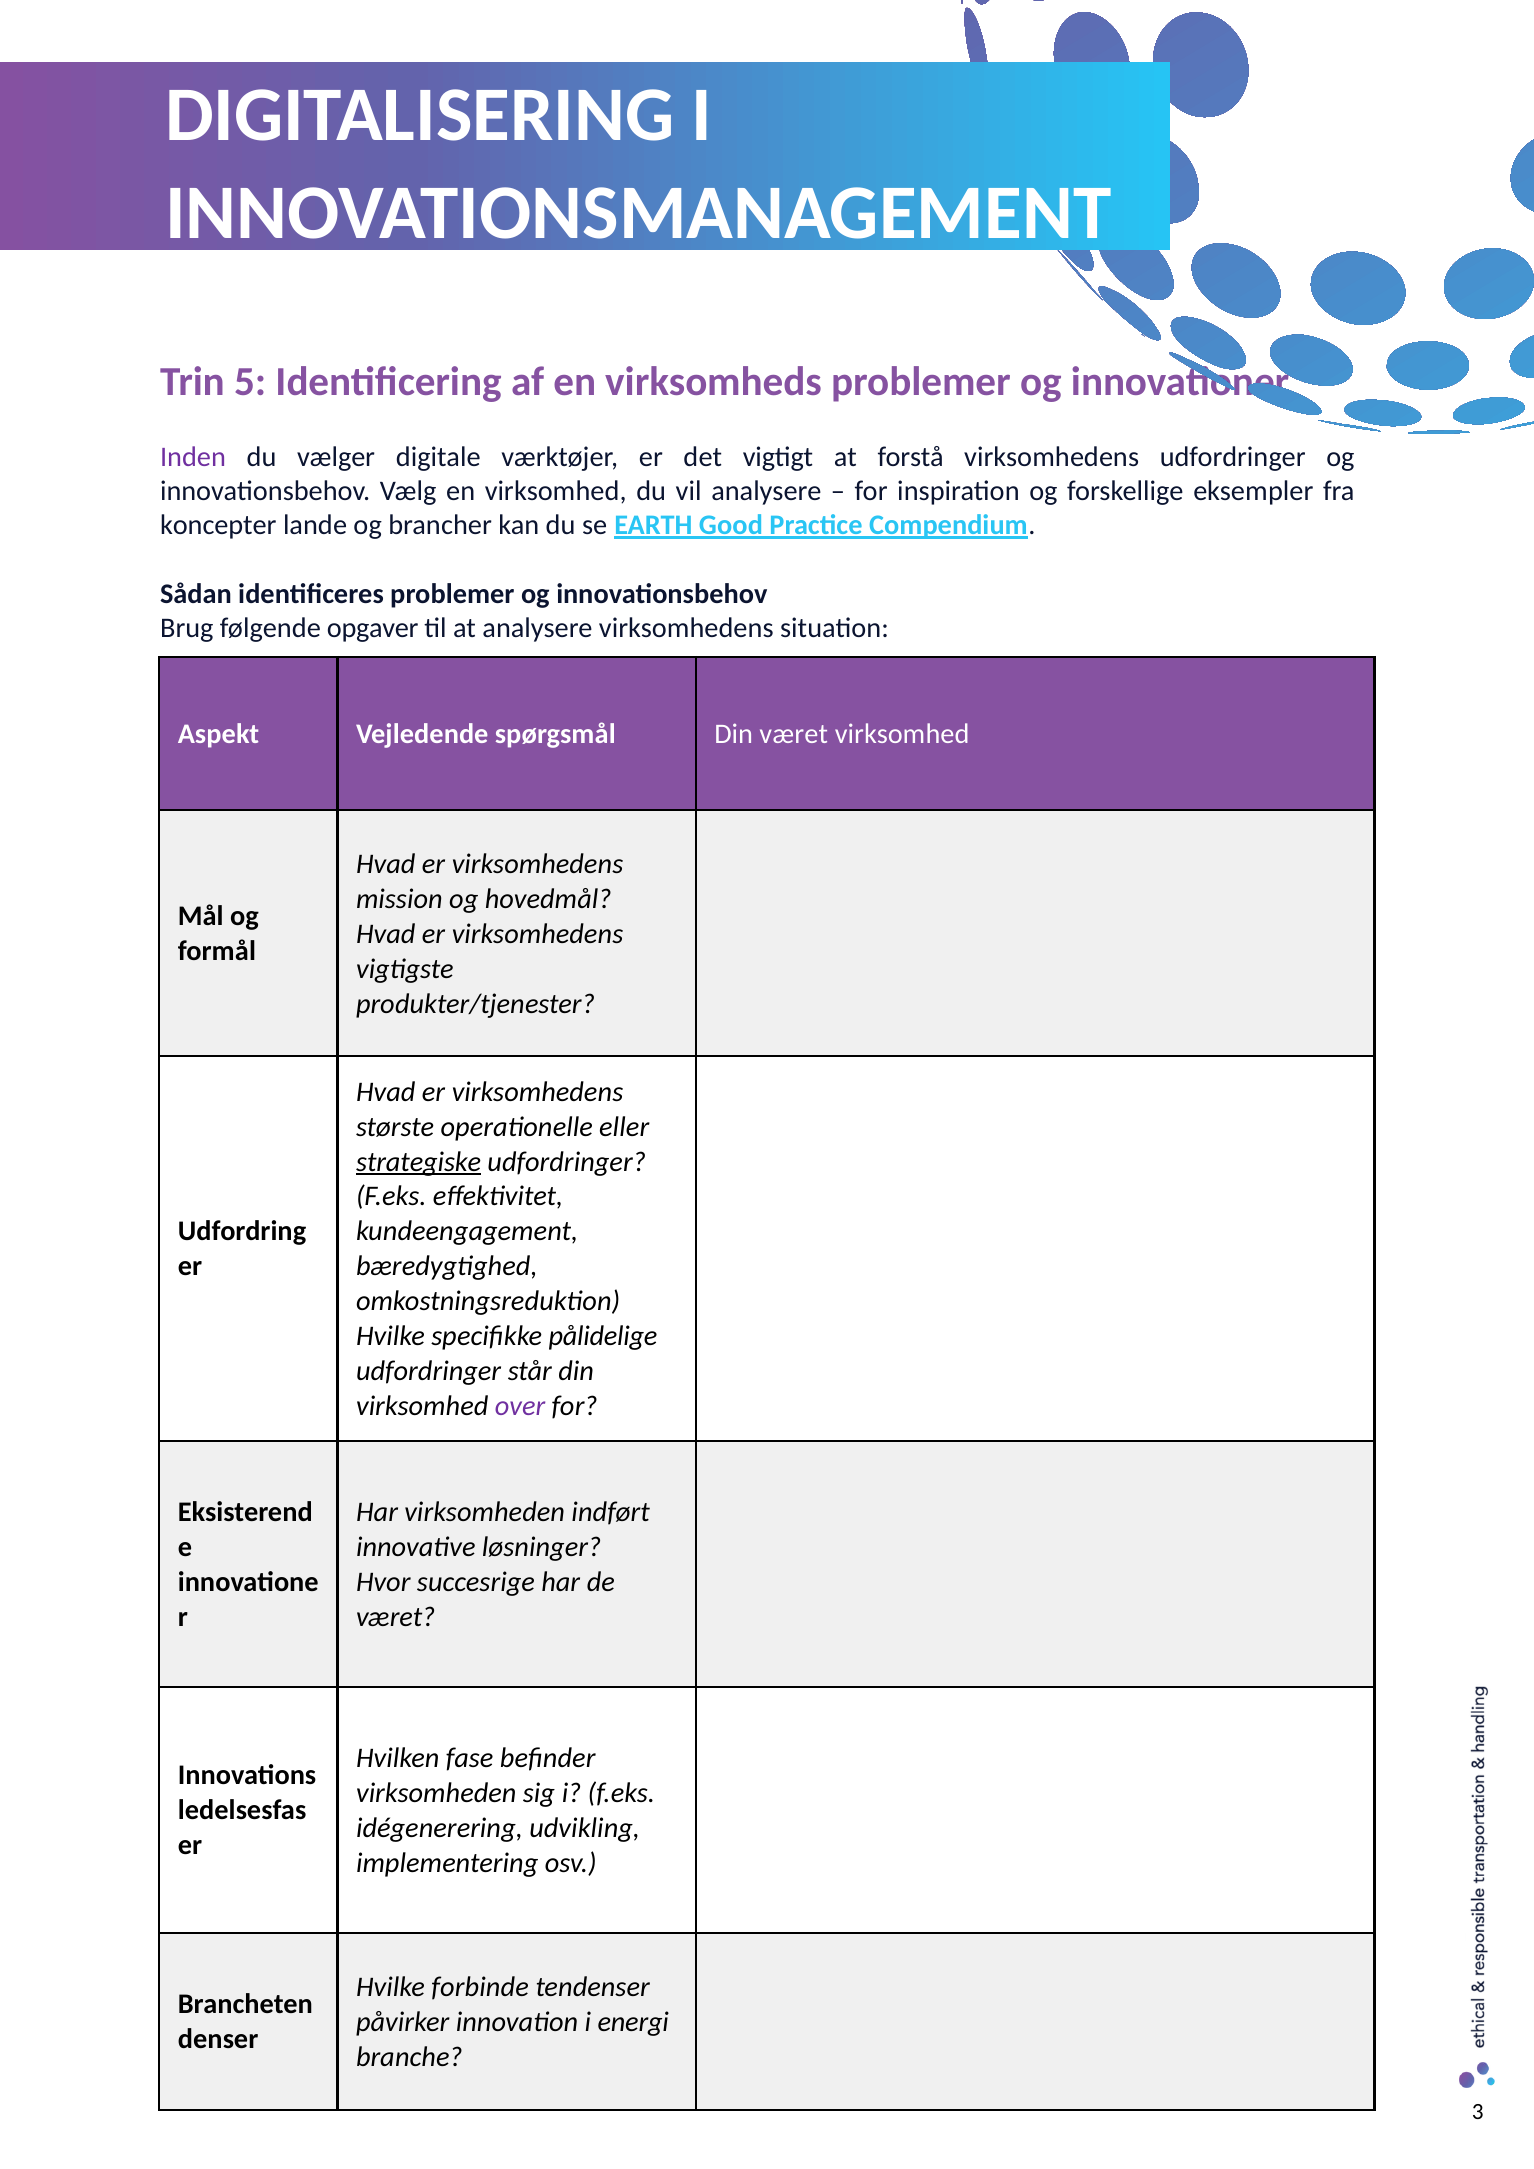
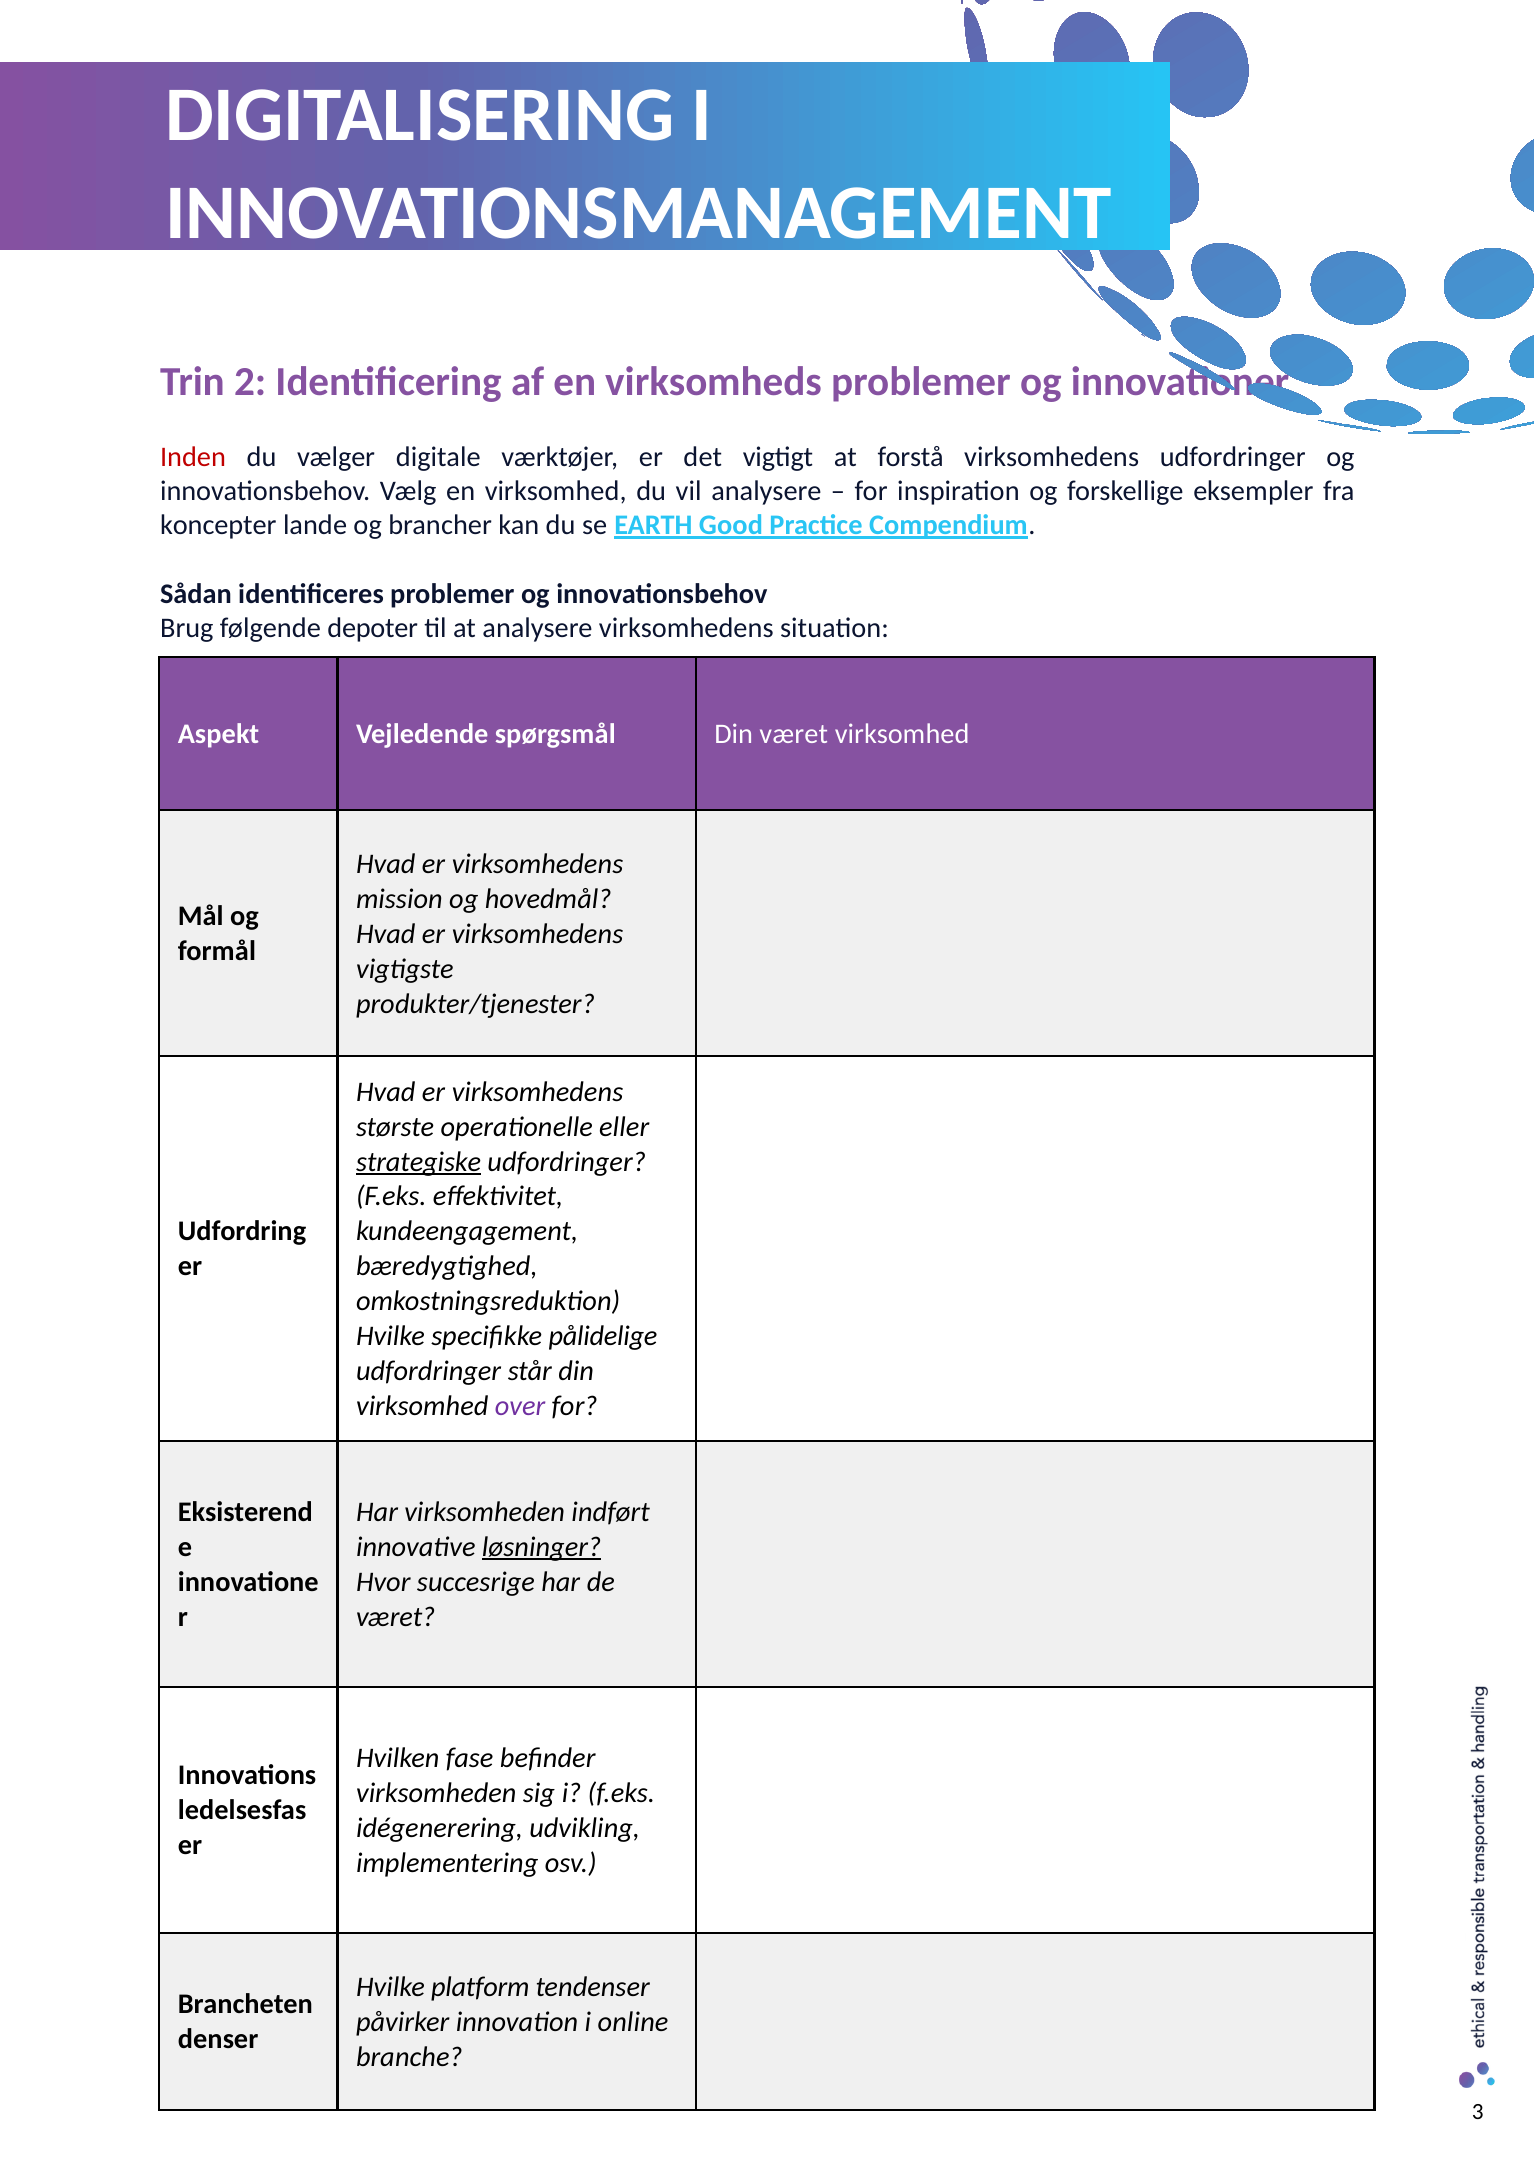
5: 5 -> 2
Inden colour: purple -> red
opgaver: opgaver -> depoter
løsninger underline: none -> present
forbinde: forbinde -> platform
energi: energi -> online
